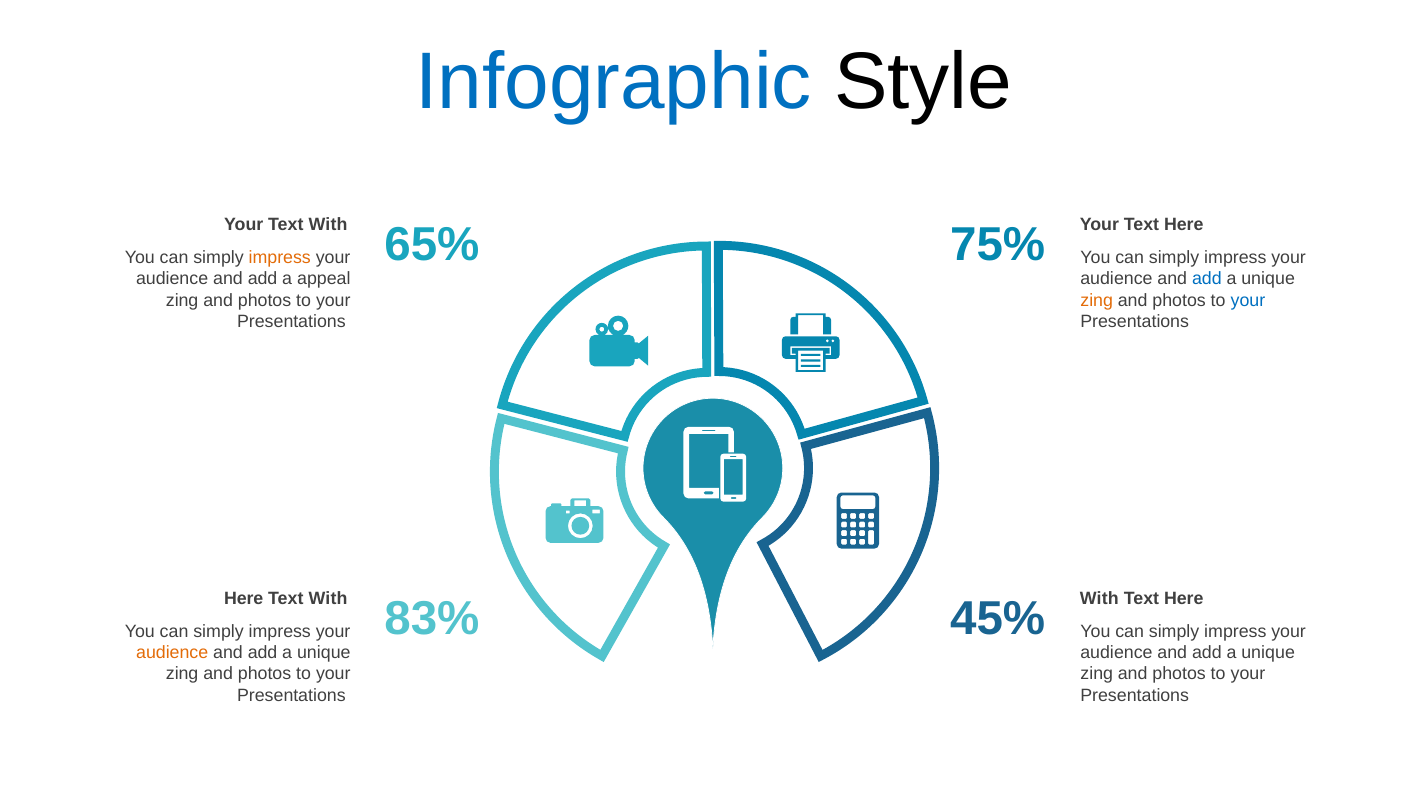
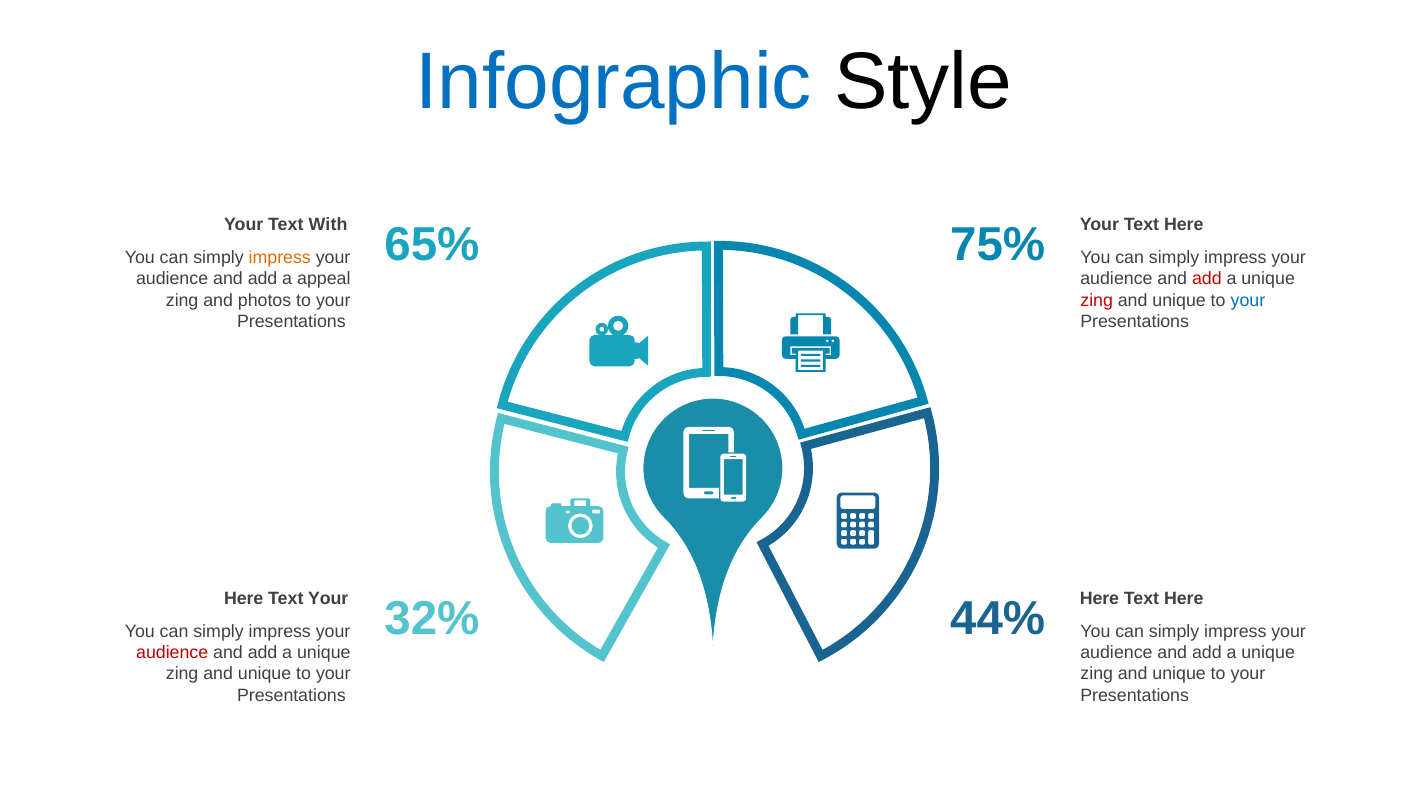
add at (1207, 279) colour: blue -> red
zing at (1097, 300) colour: orange -> red
photos at (1179, 300): photos -> unique
With at (328, 598): With -> Your
With at (1099, 598): With -> Here
83%: 83% -> 32%
45%: 45% -> 44%
audience at (172, 652) colour: orange -> red
photos at (265, 674): photos -> unique
photos at (1179, 674): photos -> unique
